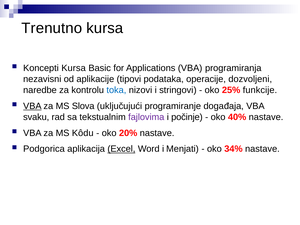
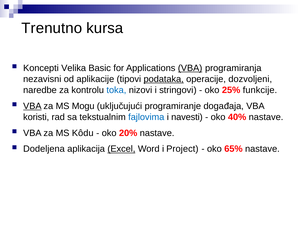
Koncepti Kursa: Kursa -> Velika
VBA at (190, 68) underline: none -> present
podataka underline: none -> present
Slova: Slova -> Mogu
svaku: svaku -> koristi
fajlovima colour: purple -> blue
počinje: počinje -> navesti
Podgorica: Podgorica -> Dodeljena
Menjati: Menjati -> Project
34%: 34% -> 65%
